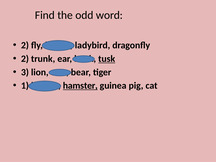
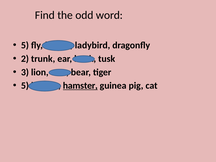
2 at (25, 45): 2 -> 5
tusk underline: present -> none
1 at (25, 86): 1 -> 5
